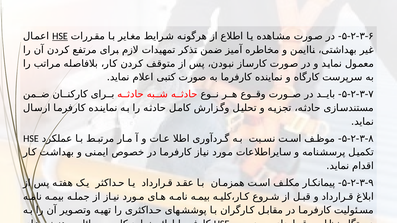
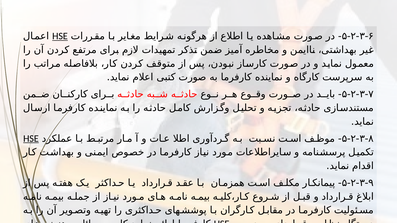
HSE at (31, 139) underline: none -> present
